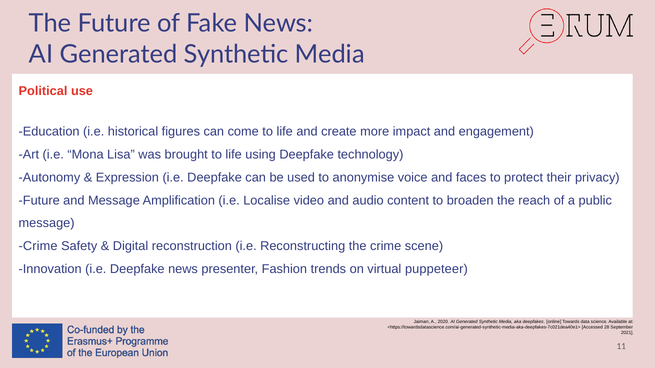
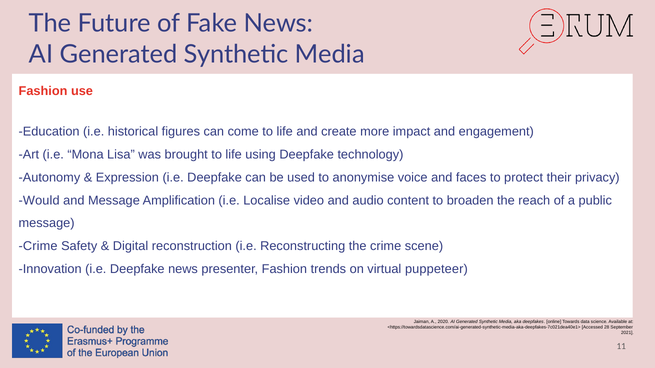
Political at (43, 91): Political -> Fashion
Future at (39, 201): Future -> Would
